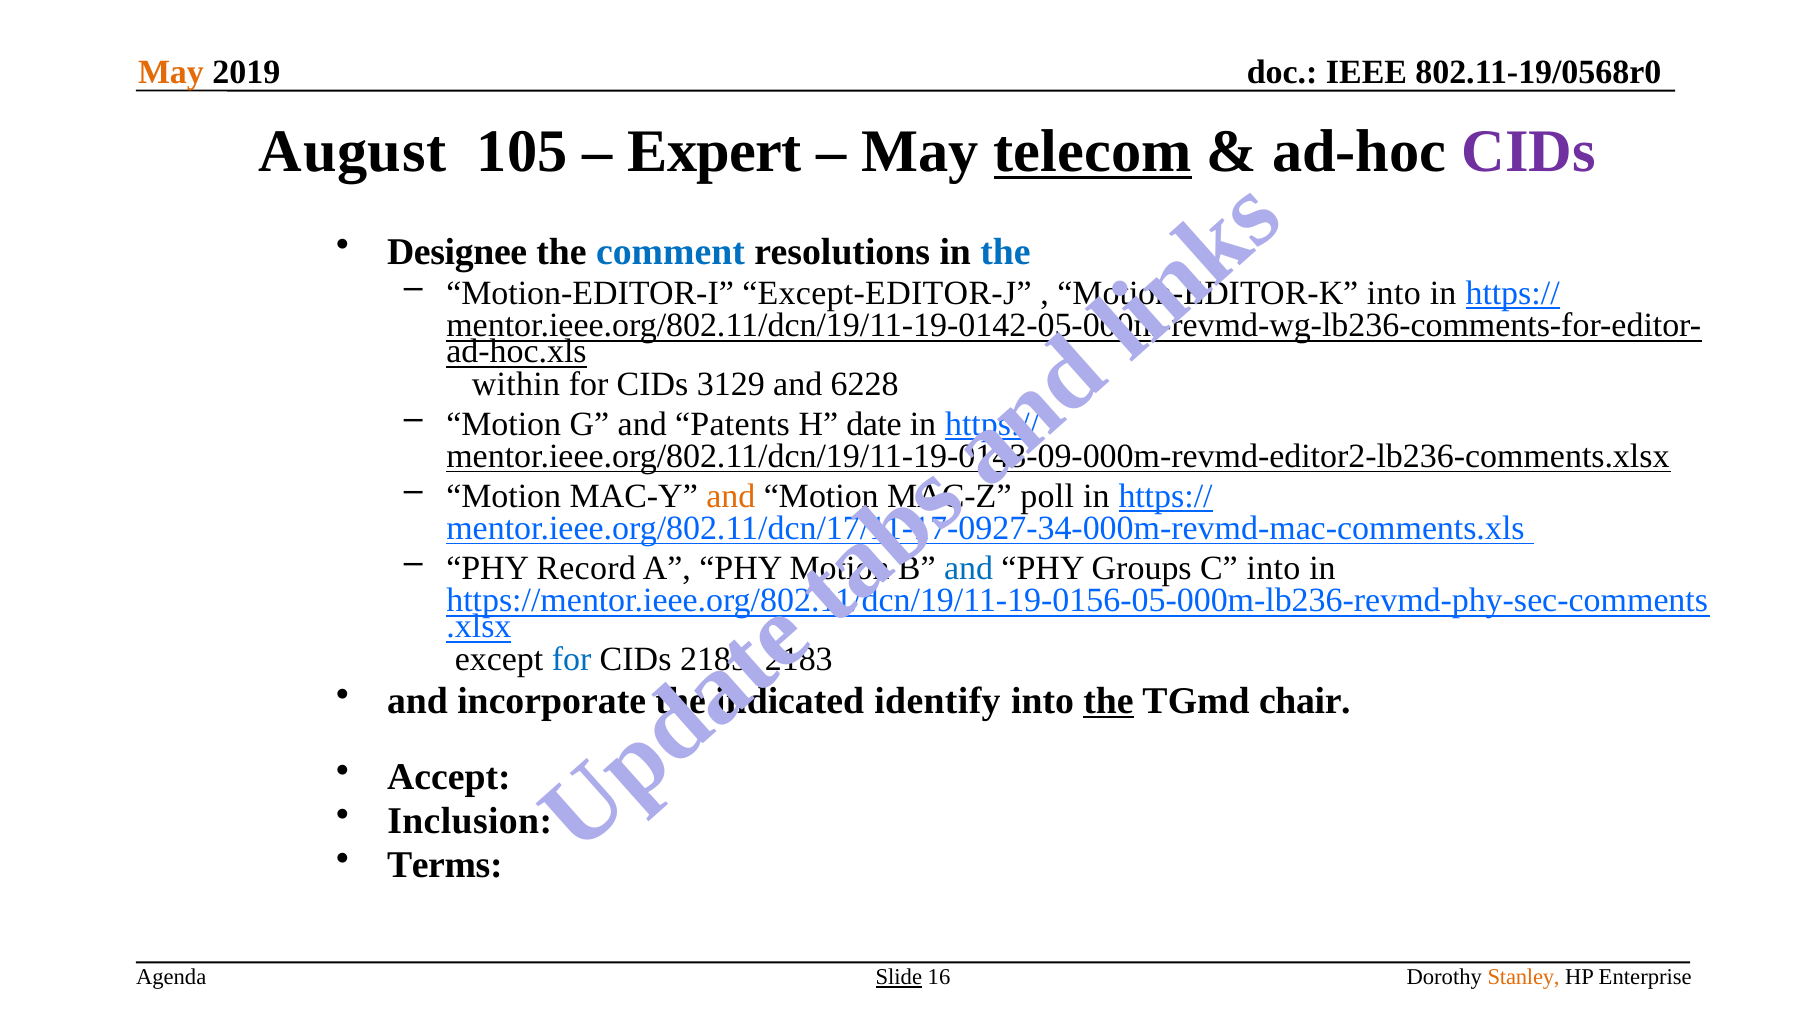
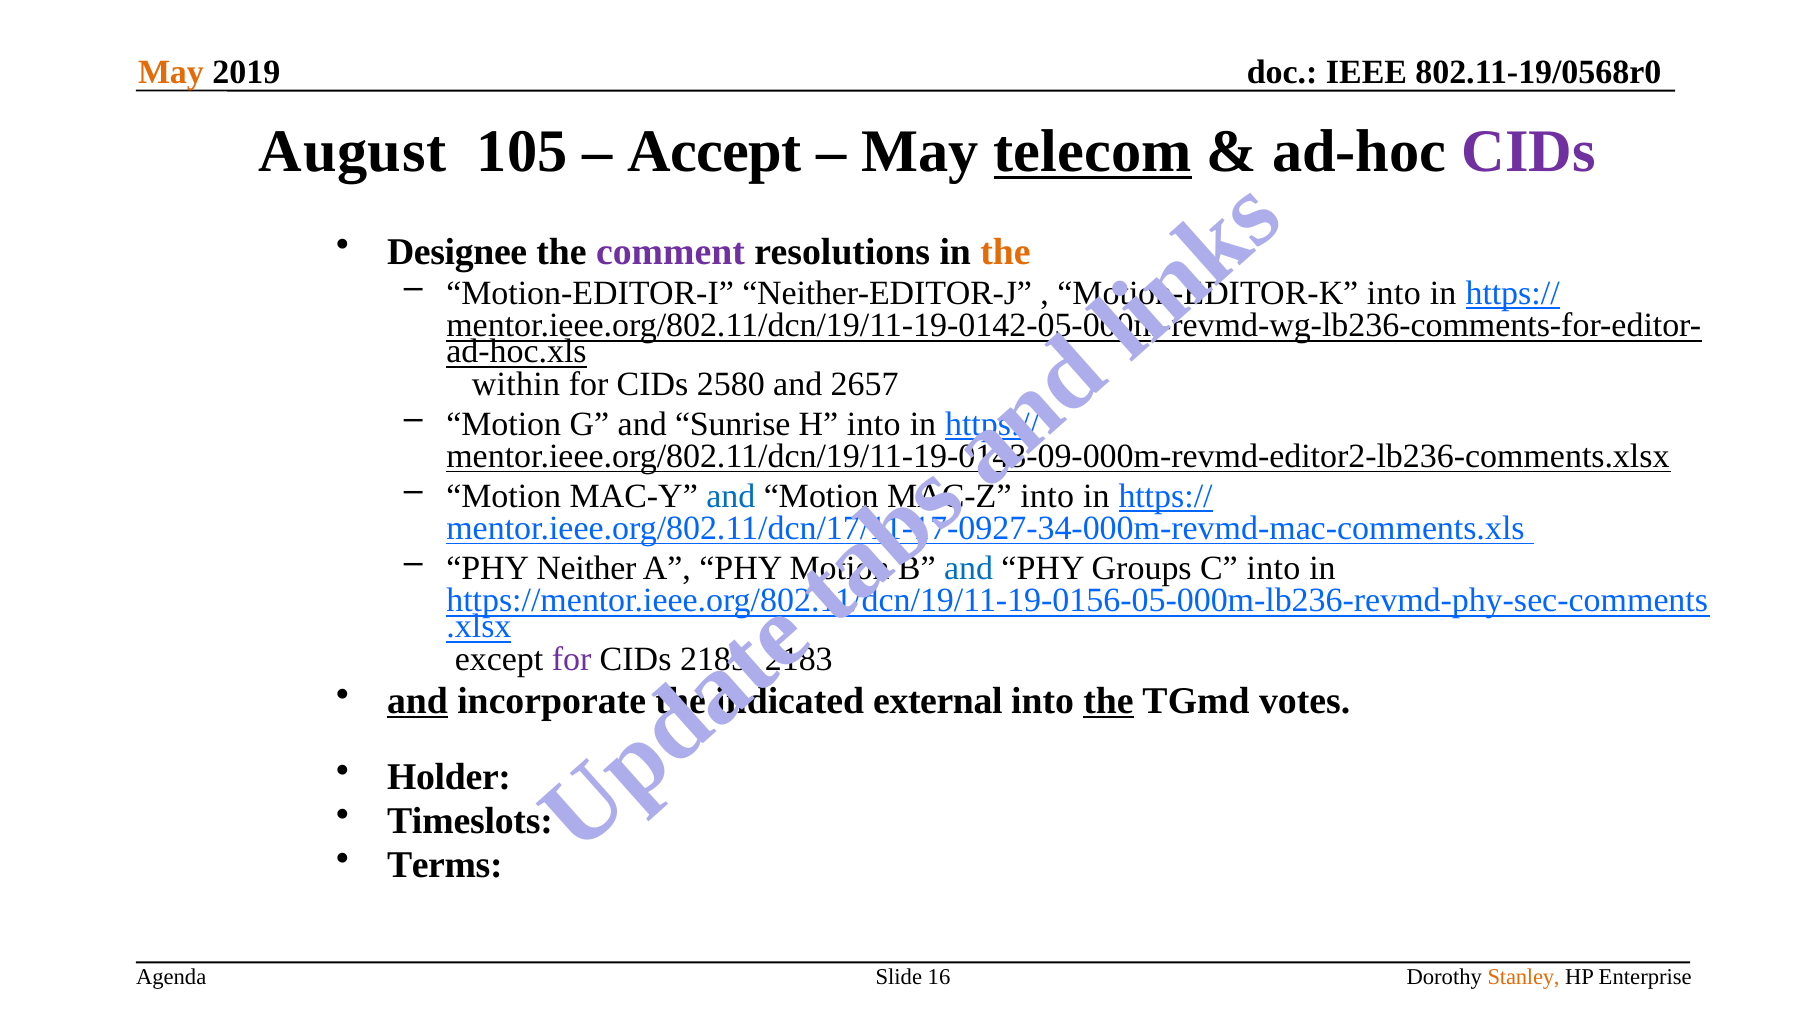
Expert: Expert -> Accept
comment colour: blue -> purple
the at (1006, 252) colour: blue -> orange
Except-EDITOR-J: Except-EDITOR-J -> Neither-EDITOR-J
3129: 3129 -> 2580
6228: 6228 -> 2657
Patents: Patents -> Sunrise
H date: date -> into
and at (731, 496) colour: orange -> blue
poll at (1047, 496): poll -> into
Record: Record -> Neither
for at (572, 659) colour: blue -> purple
and at (417, 701) underline: none -> present
identify: identify -> external
chair: chair -> votes
Accept: Accept -> Holder
Inclusion: Inclusion -> Timeslots
Slide underline: present -> none
